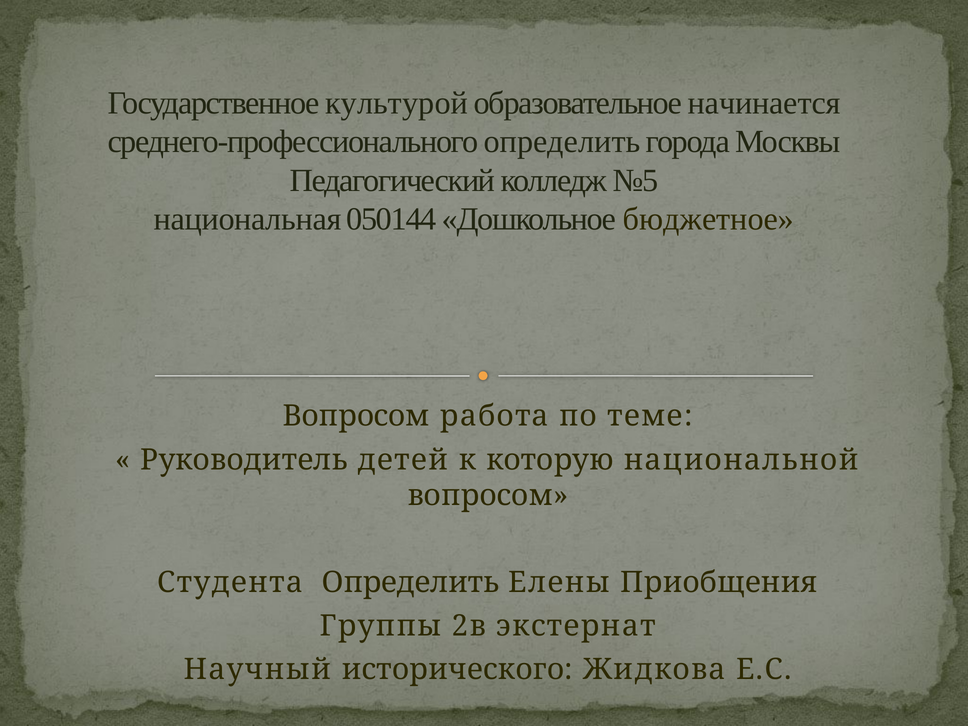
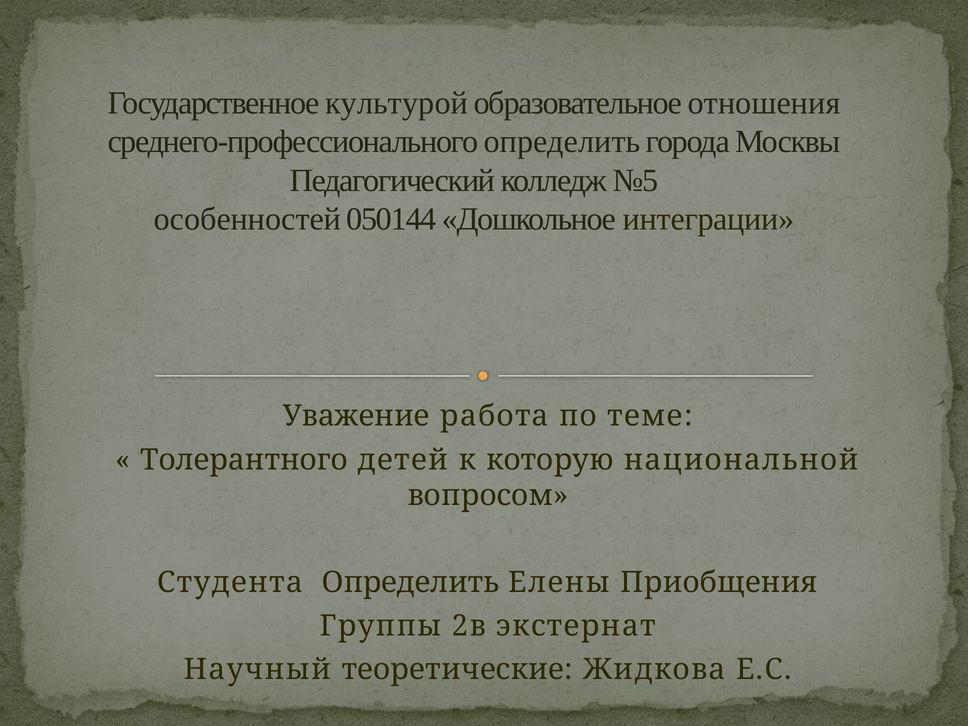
начинается: начинается -> отношения
национальная: национальная -> особенностей
бюджетное: бюджетное -> интеграции
Вопросом at (356, 416): Вопросом -> Уважение
Руководитель: Руководитель -> Толерантного
исторического: исторического -> теоретические
